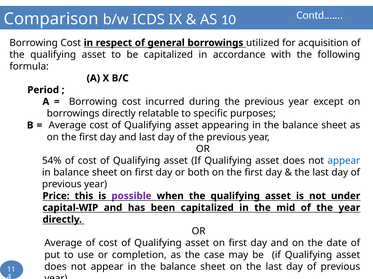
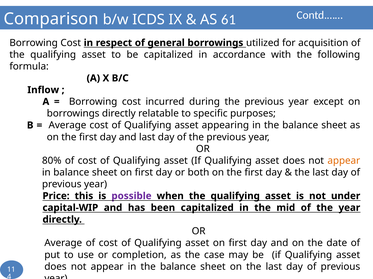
10: 10 -> 61
Period: Period -> Inflow
54%: 54% -> 80%
appear at (344, 161) colour: blue -> orange
